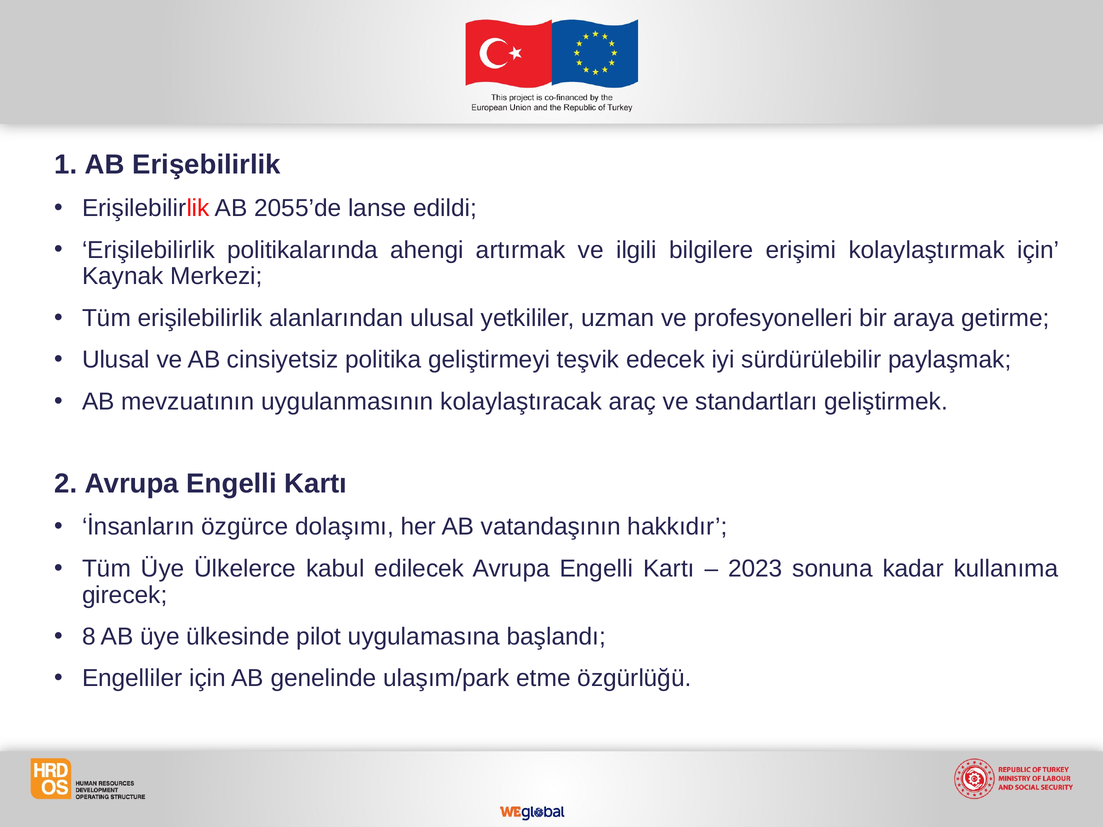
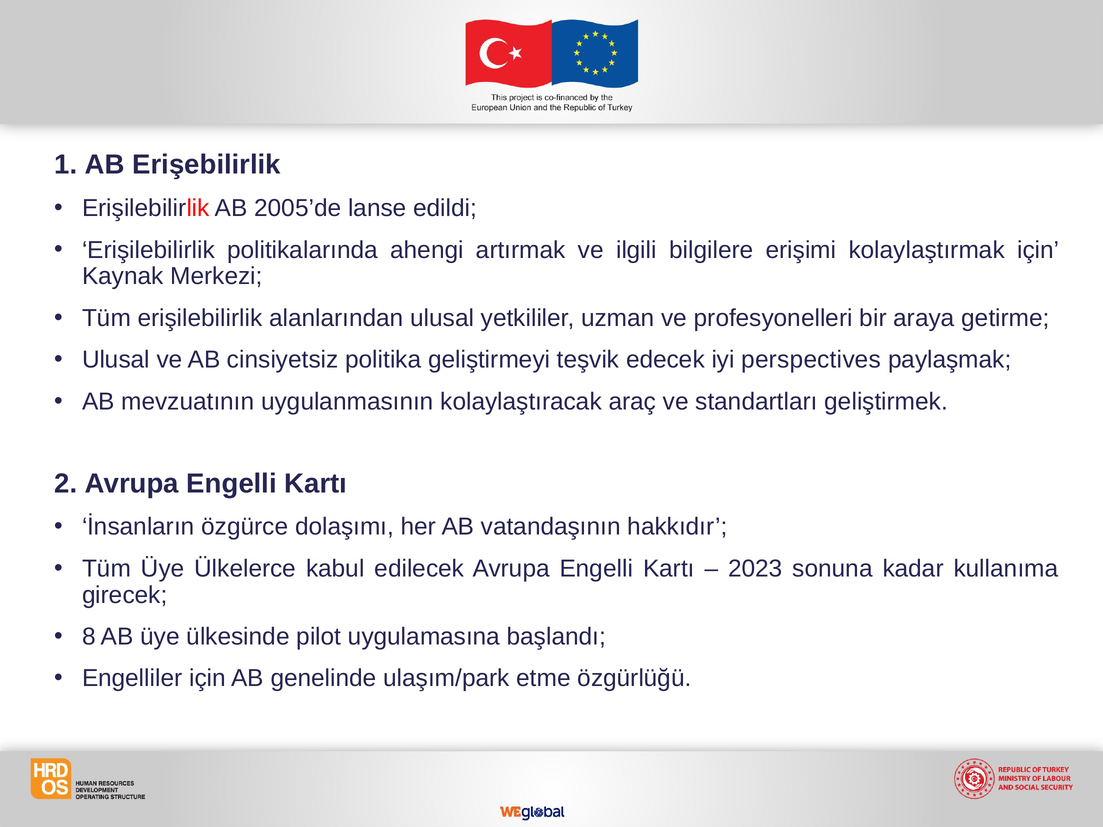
2055’de: 2055’de -> 2005’de
sürdürülebilir: sürdürülebilir -> perspectives
